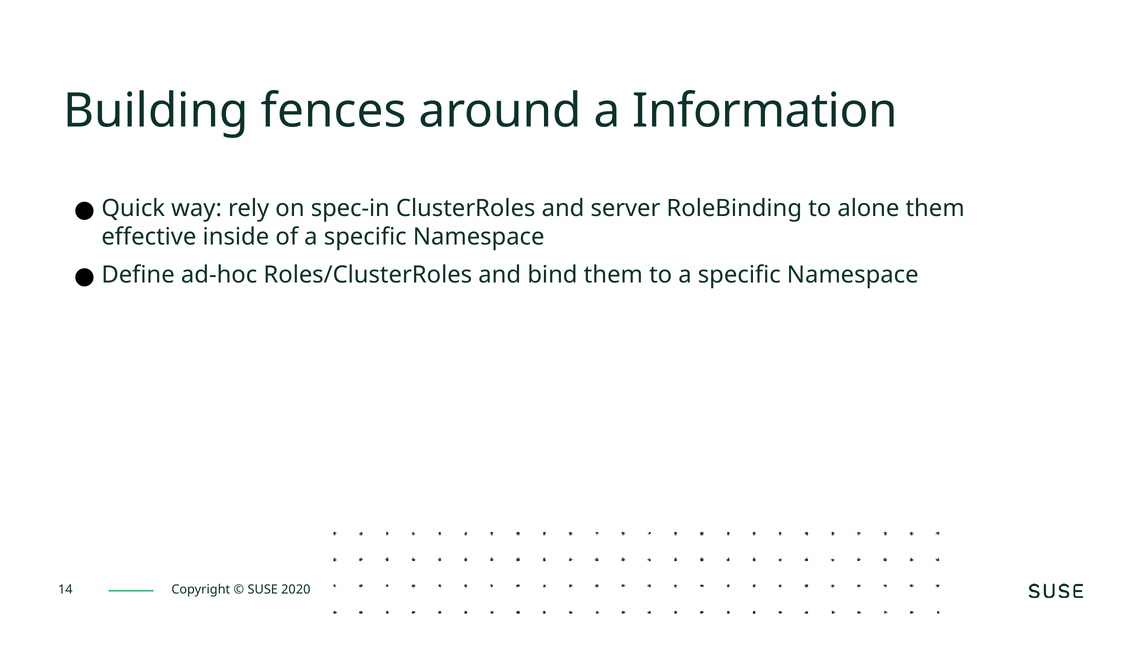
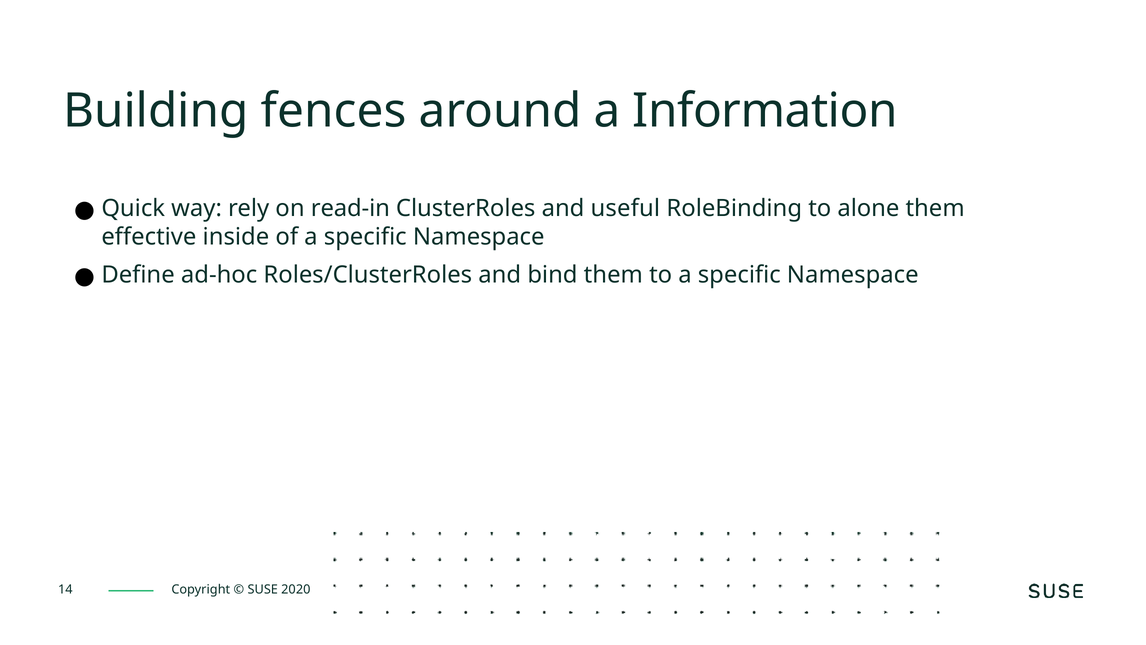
spec-in: spec-in -> read-in
server: server -> useful
